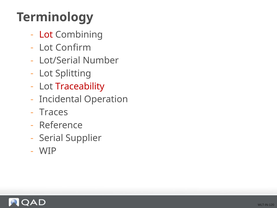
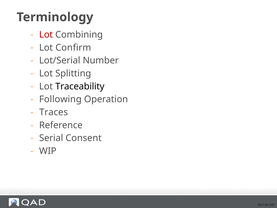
Traceability colour: red -> black
Incidental: Incidental -> Following
Supplier: Supplier -> Consent
